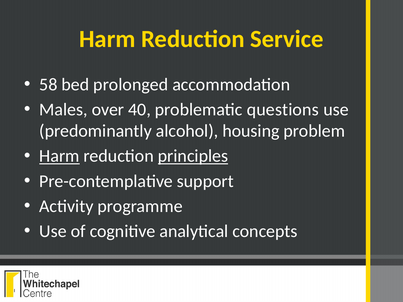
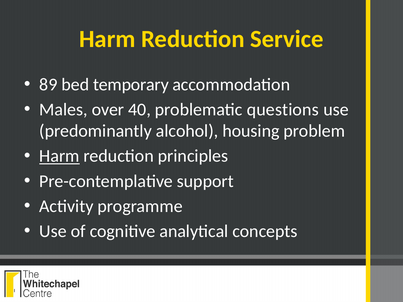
58: 58 -> 89
prolonged: prolonged -> temporary
principles underline: present -> none
